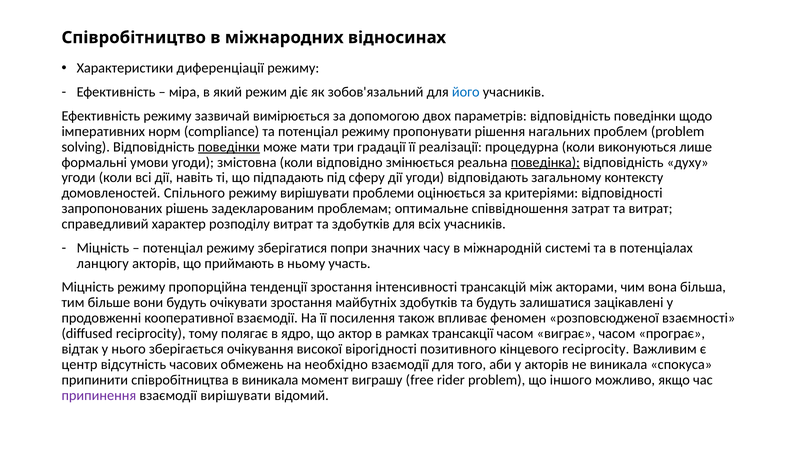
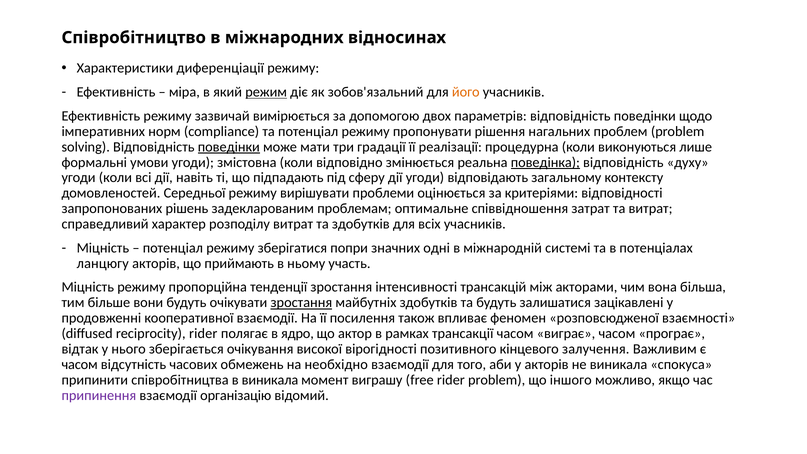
режим underline: none -> present
його colour: blue -> orange
Спільного: Спільного -> Середньої
часу: часу -> одні
зростання at (301, 303) underline: none -> present
reciprocity тому: тому -> rider
кінцевого reciprocity: reciprocity -> залучення
центр at (80, 364): центр -> часом
взаємодії вирішувати: вирішувати -> організацію
